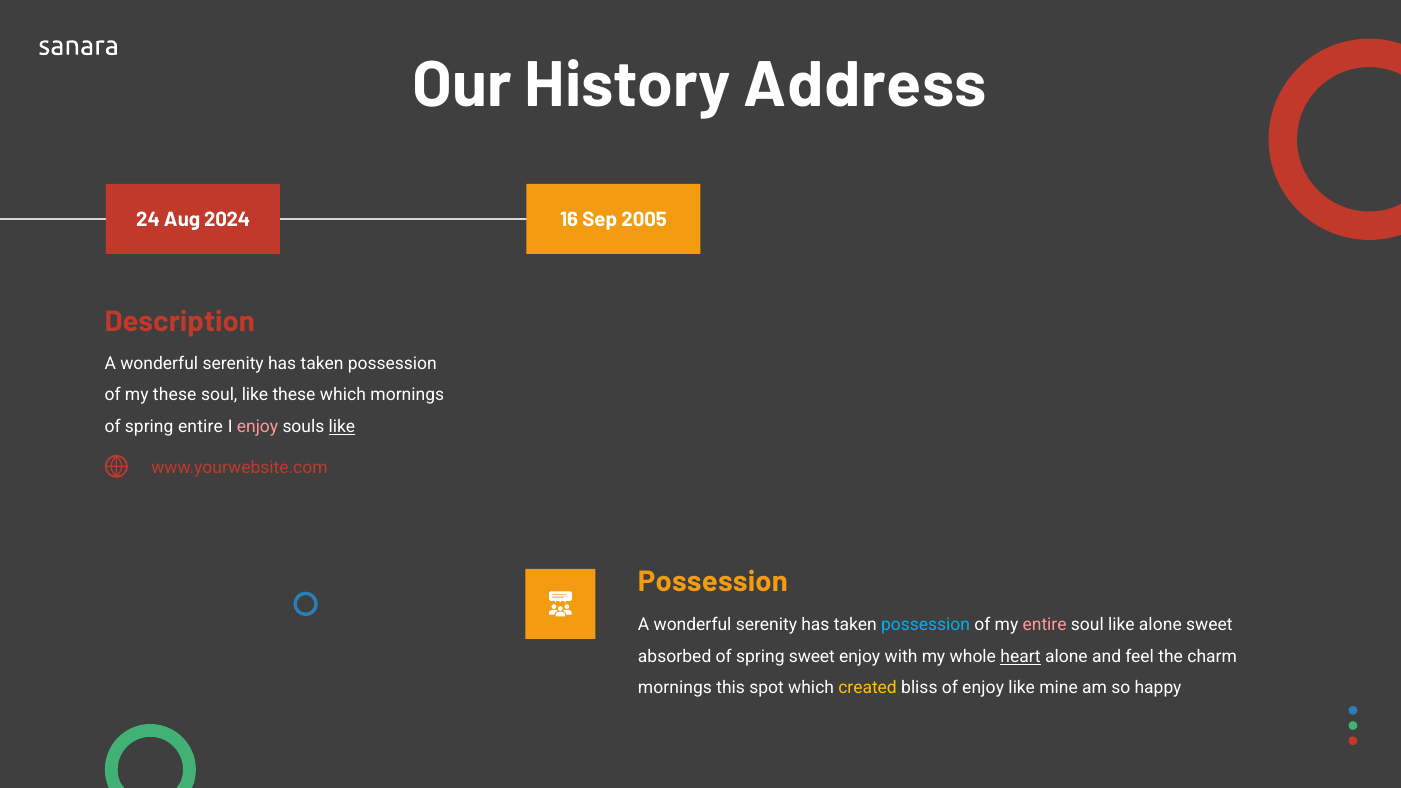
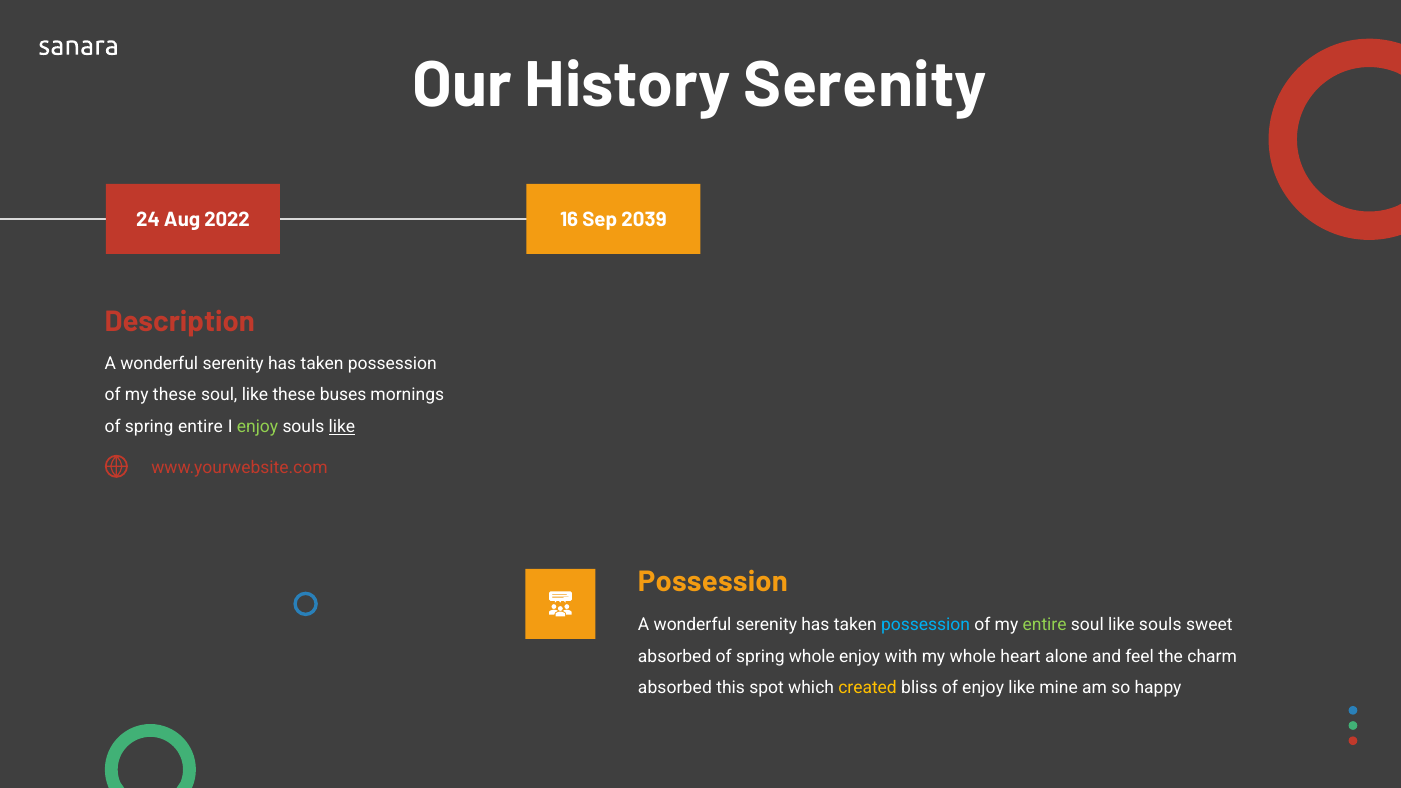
History Address: Address -> Serenity
2024: 2024 -> 2022
2005: 2005 -> 2039
these which: which -> buses
enjoy at (258, 427) colour: pink -> light green
entire at (1045, 625) colour: pink -> light green
like alone: alone -> souls
spring sweet: sweet -> whole
heart underline: present -> none
mornings at (675, 688): mornings -> absorbed
